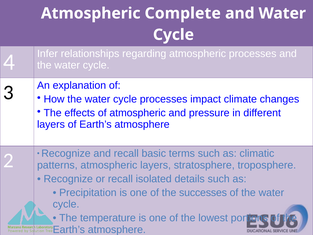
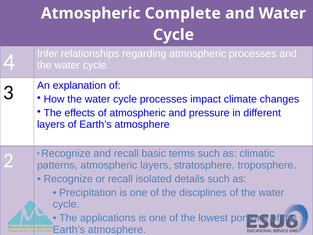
successes: successes -> disciplines
temperature: temperature -> applications
